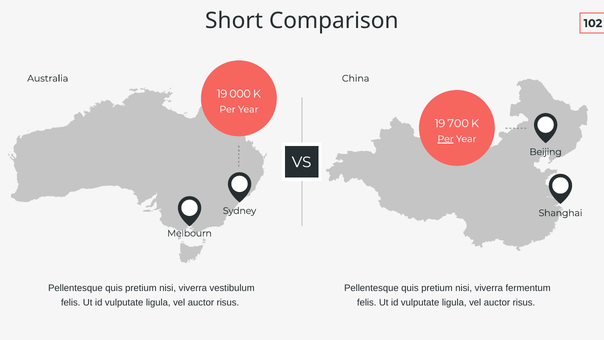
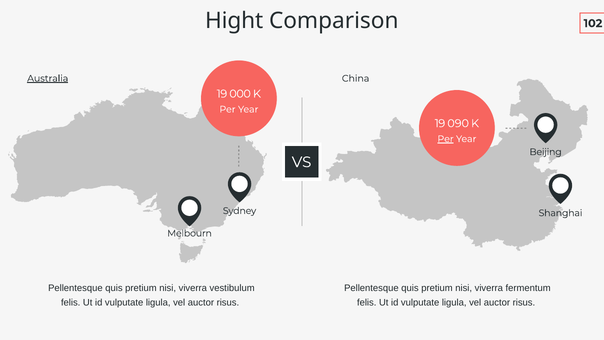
Short: Short -> Hight
Australia underline: none -> present
700: 700 -> 090
